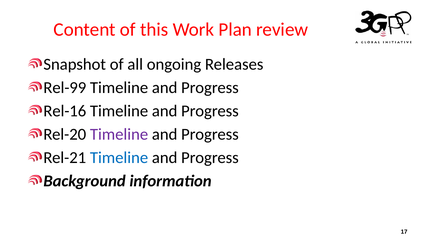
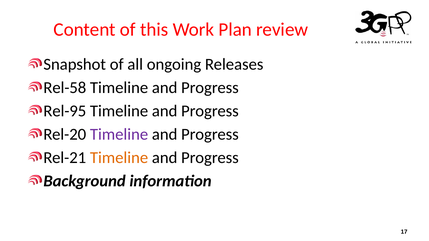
Rel-99: Rel-99 -> Rel-58
Rel-16: Rel-16 -> Rel-95
Timeline at (119, 158) colour: blue -> orange
